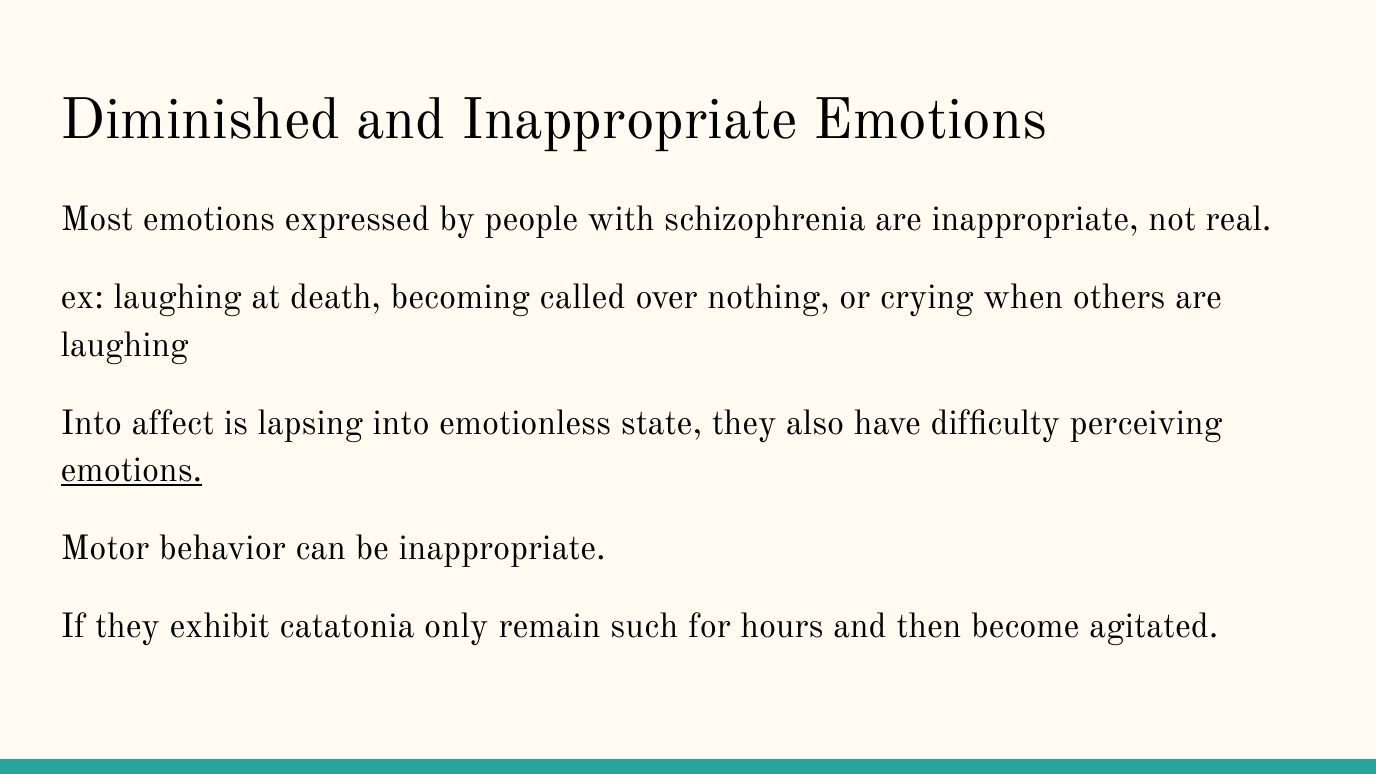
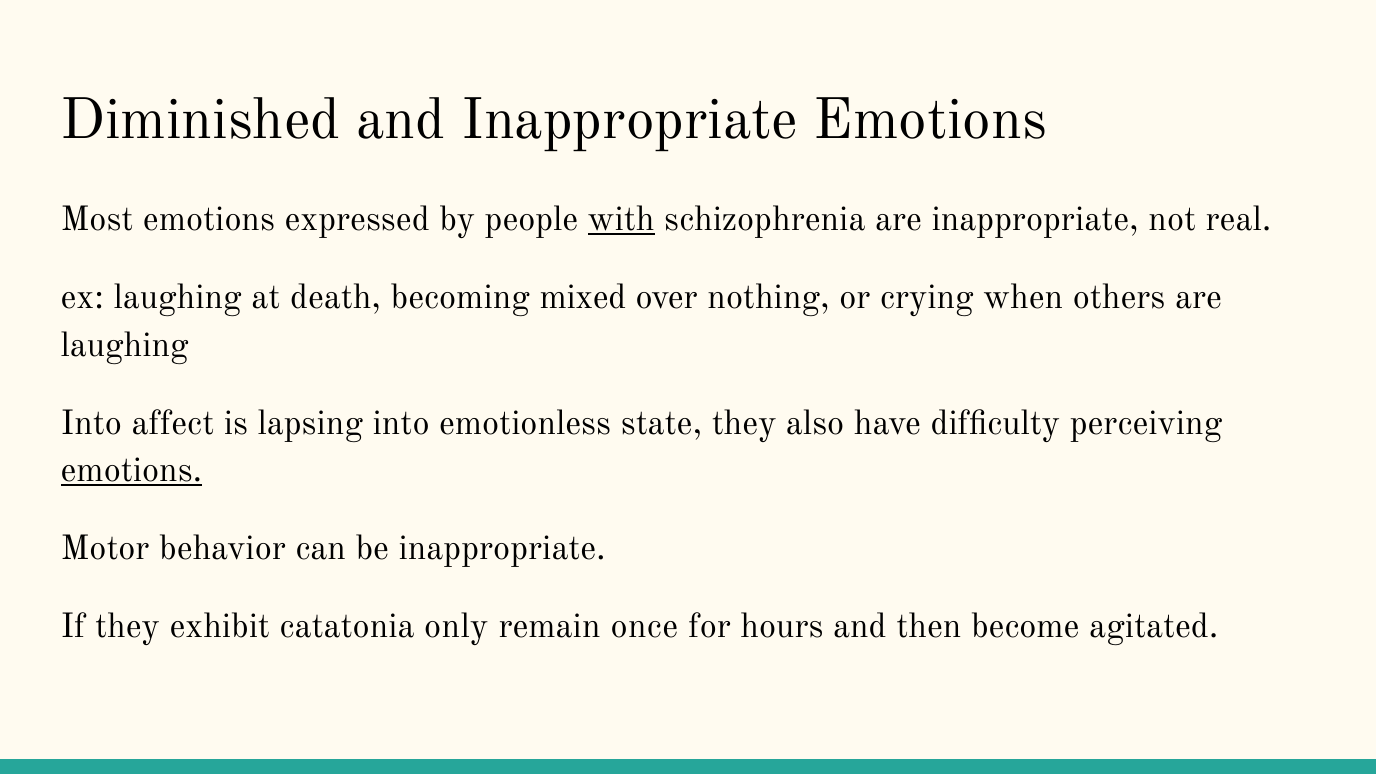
with underline: none -> present
called: called -> mixed
such: such -> once
